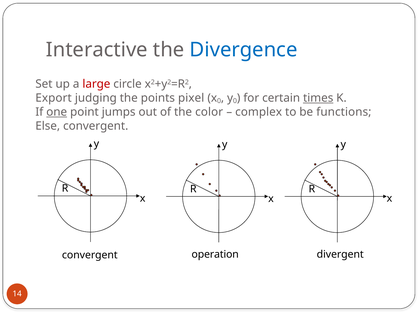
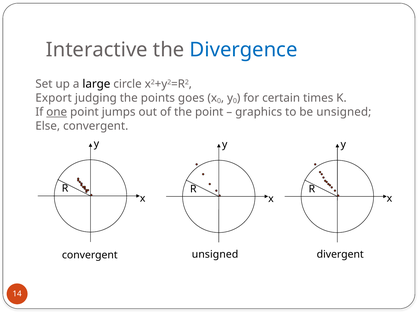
large colour: red -> black
pixel: pixel -> goes
times underline: present -> none
the color: color -> point
complex: complex -> graphics
be functions: functions -> unsigned
convergent operation: operation -> unsigned
